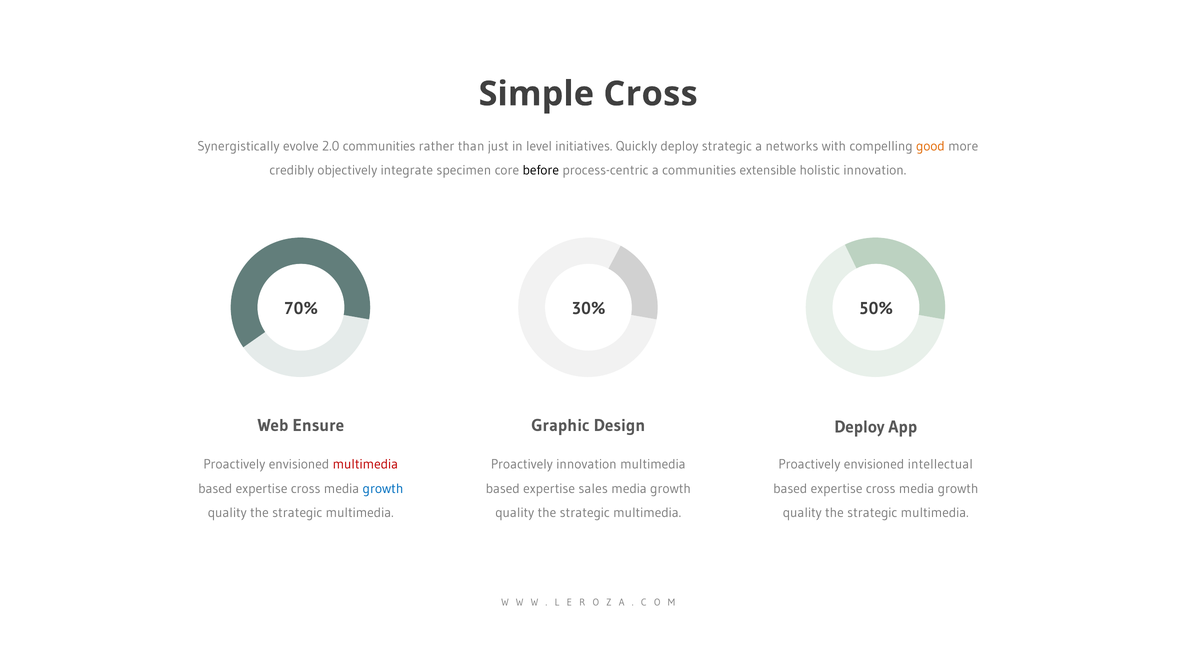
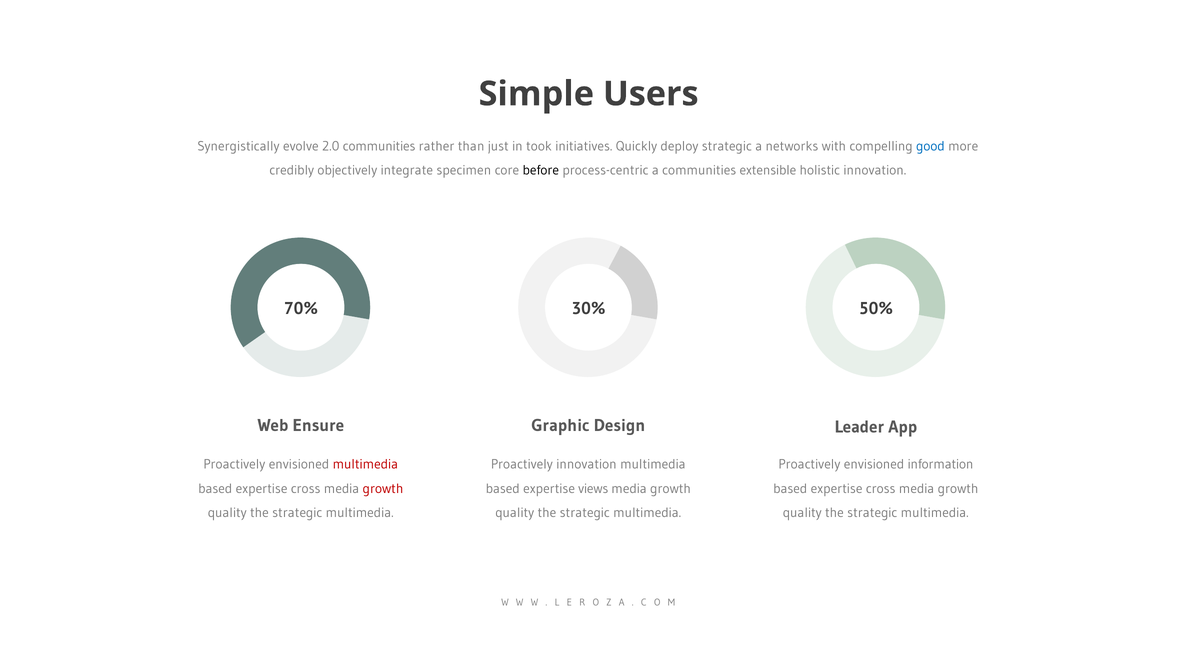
Simple Cross: Cross -> Users
level: level -> took
good colour: orange -> blue
Deploy at (859, 427): Deploy -> Leader
intellectual: intellectual -> information
growth at (383, 489) colour: blue -> red
sales: sales -> views
